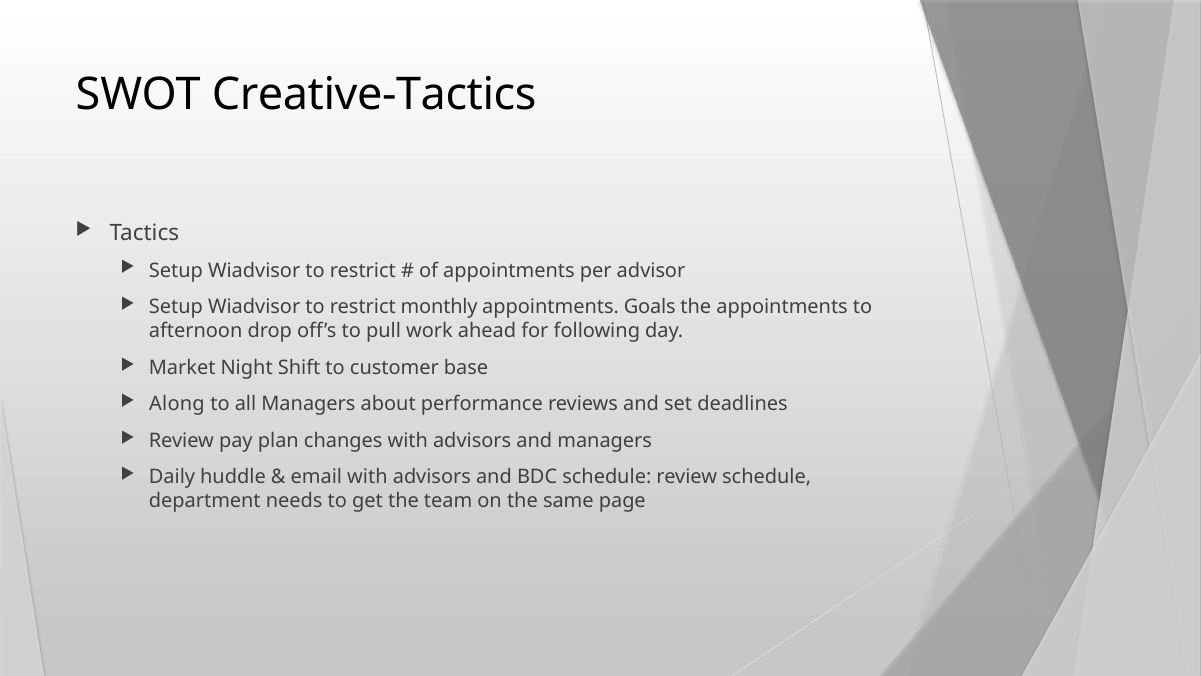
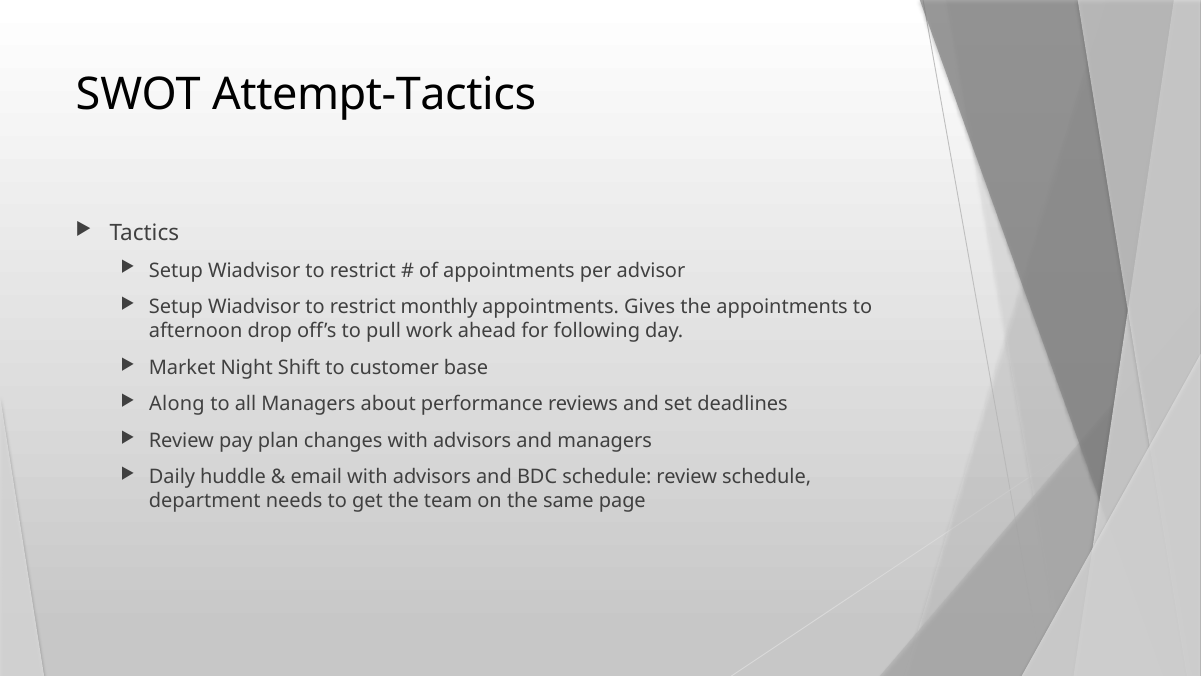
Creative-Tactics: Creative-Tactics -> Attempt-Tactics
Goals: Goals -> Gives
